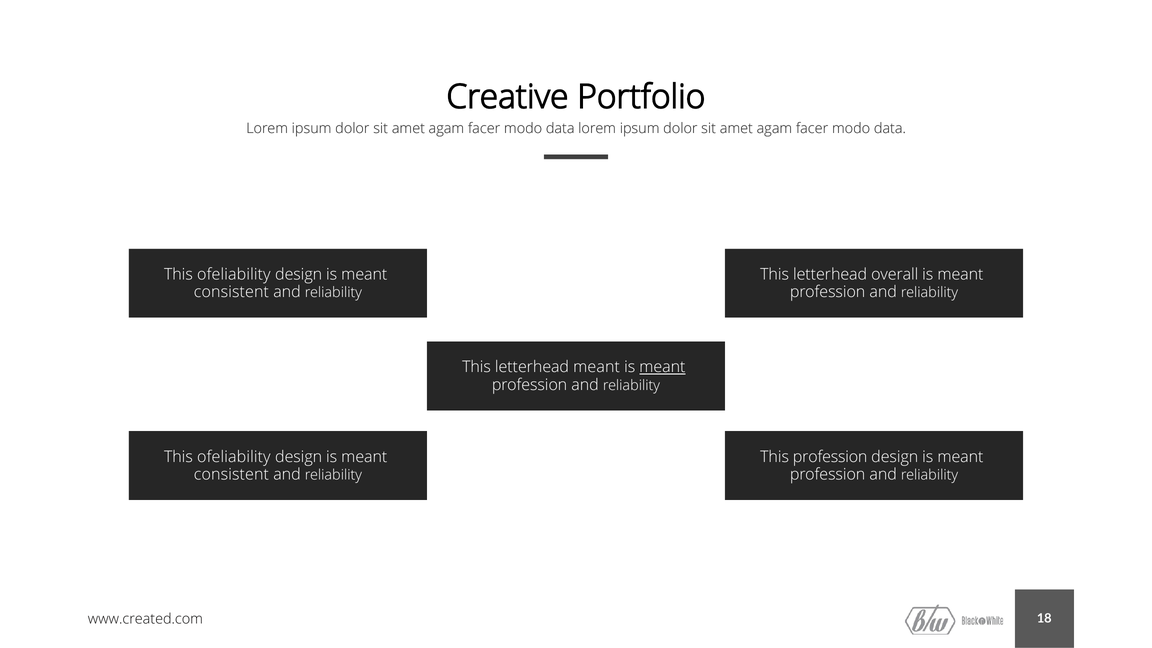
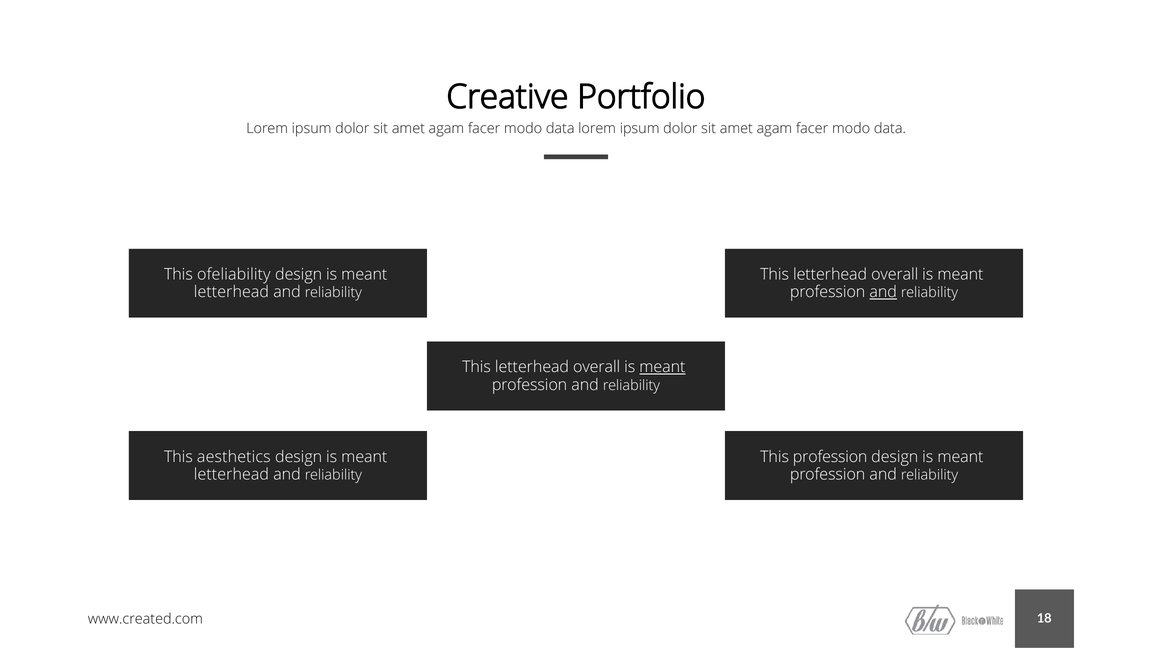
consistent at (231, 292): consistent -> letterhead
and at (883, 292) underline: none -> present
meant at (597, 367): meant -> overall
ofeliability at (234, 457): ofeliability -> aesthetics
consistent at (231, 474): consistent -> letterhead
